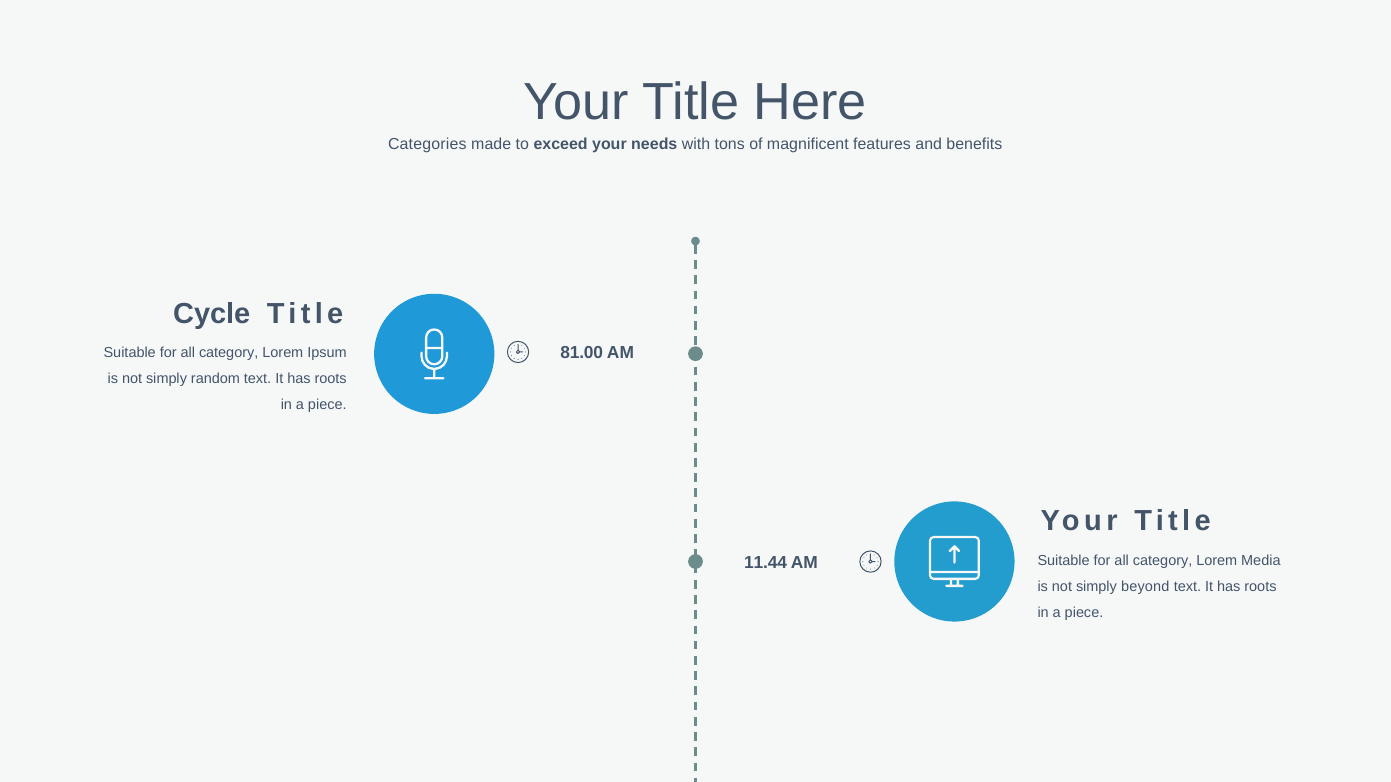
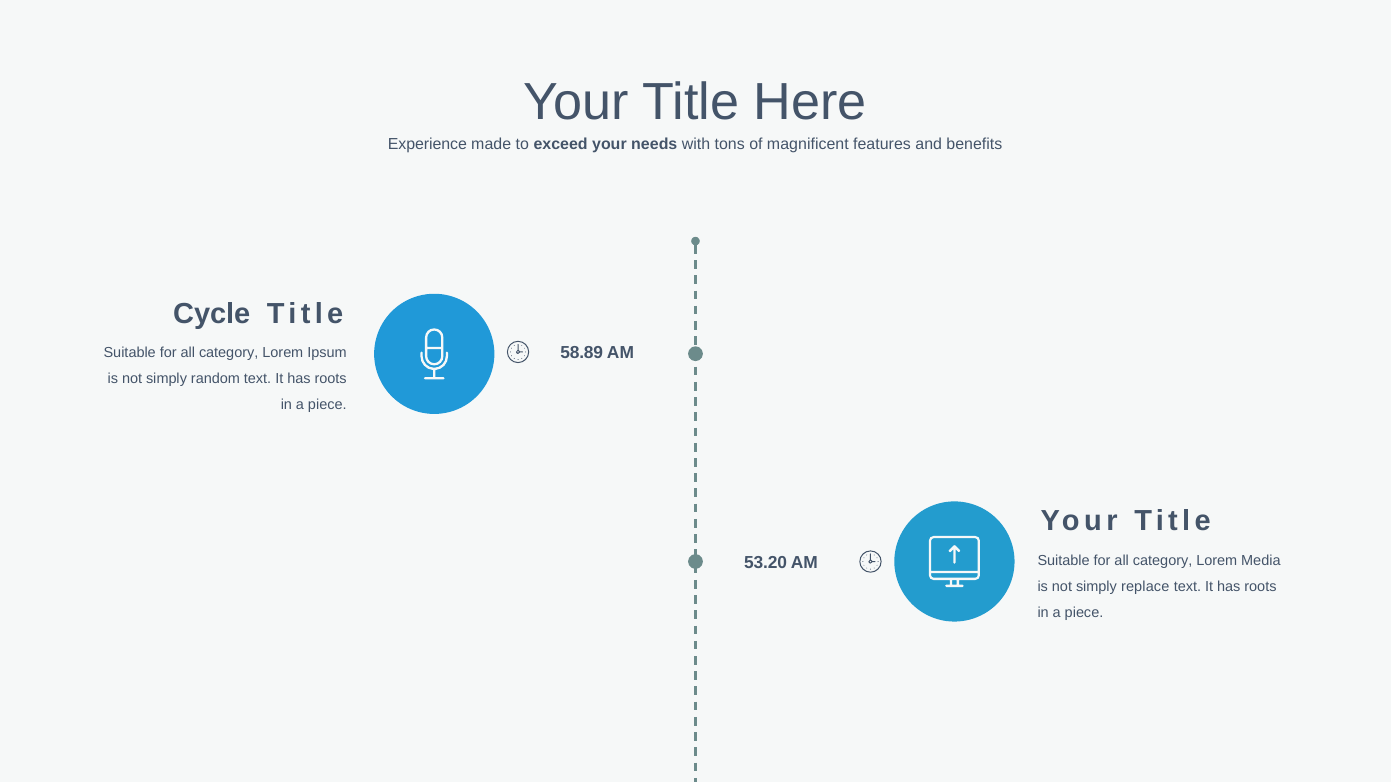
Categories: Categories -> Experience
81.00: 81.00 -> 58.89
11.44: 11.44 -> 53.20
beyond: beyond -> replace
